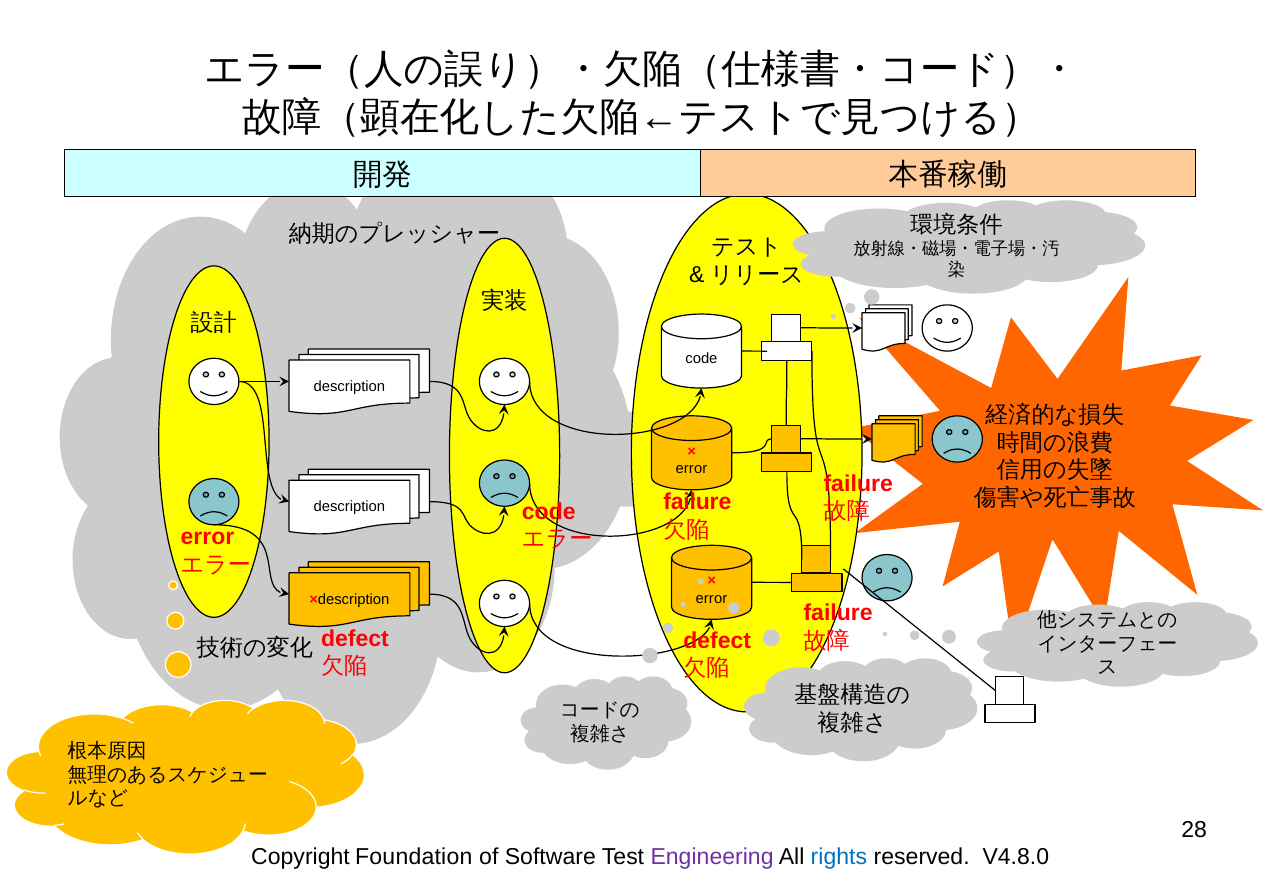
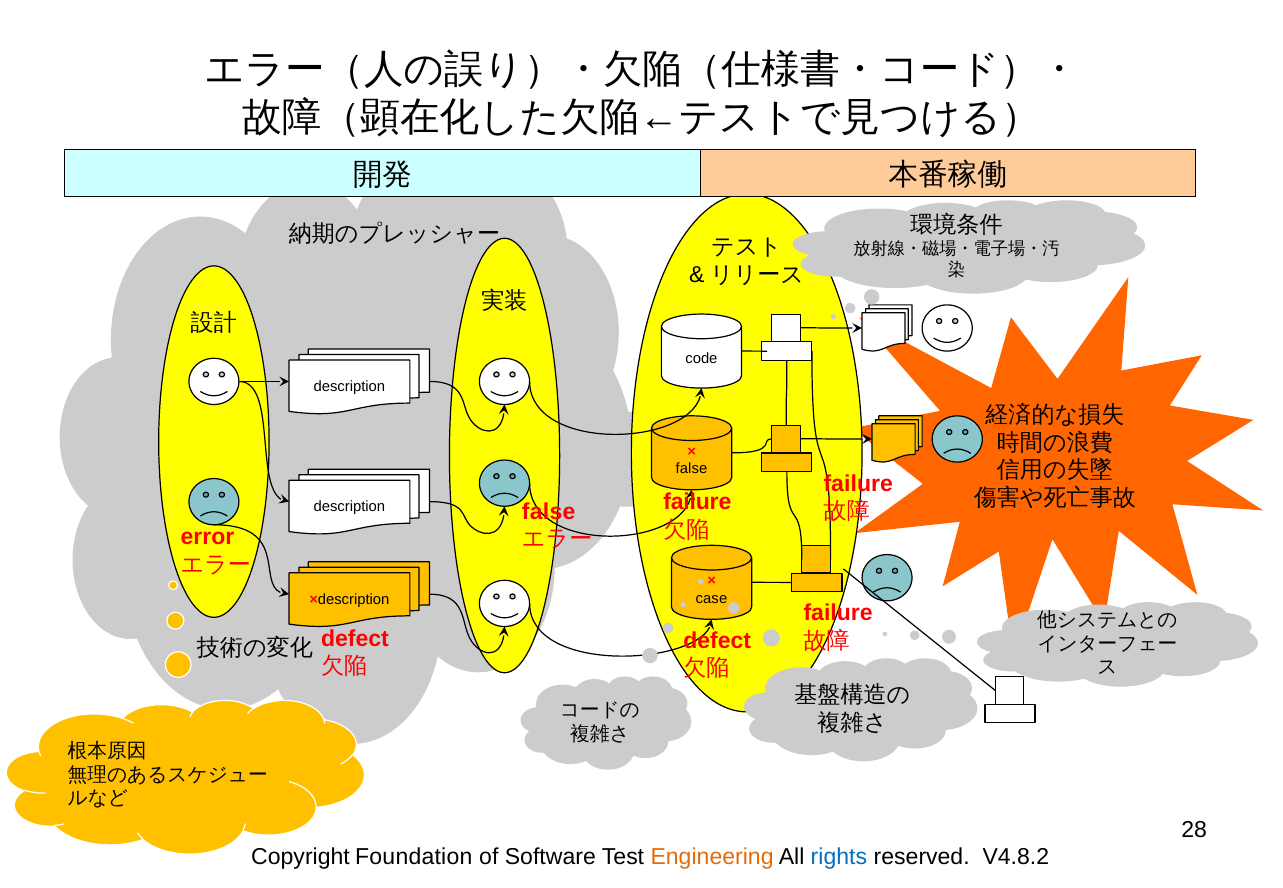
error at (691, 469): error -> false
code at (549, 512): code -> false
error at (711, 599): error -> case
Engineering colour: purple -> orange
V4.8.0: V4.8.0 -> V4.8.2
